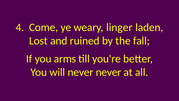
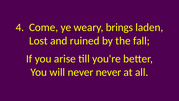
linger: linger -> brings
arms: arms -> arise
